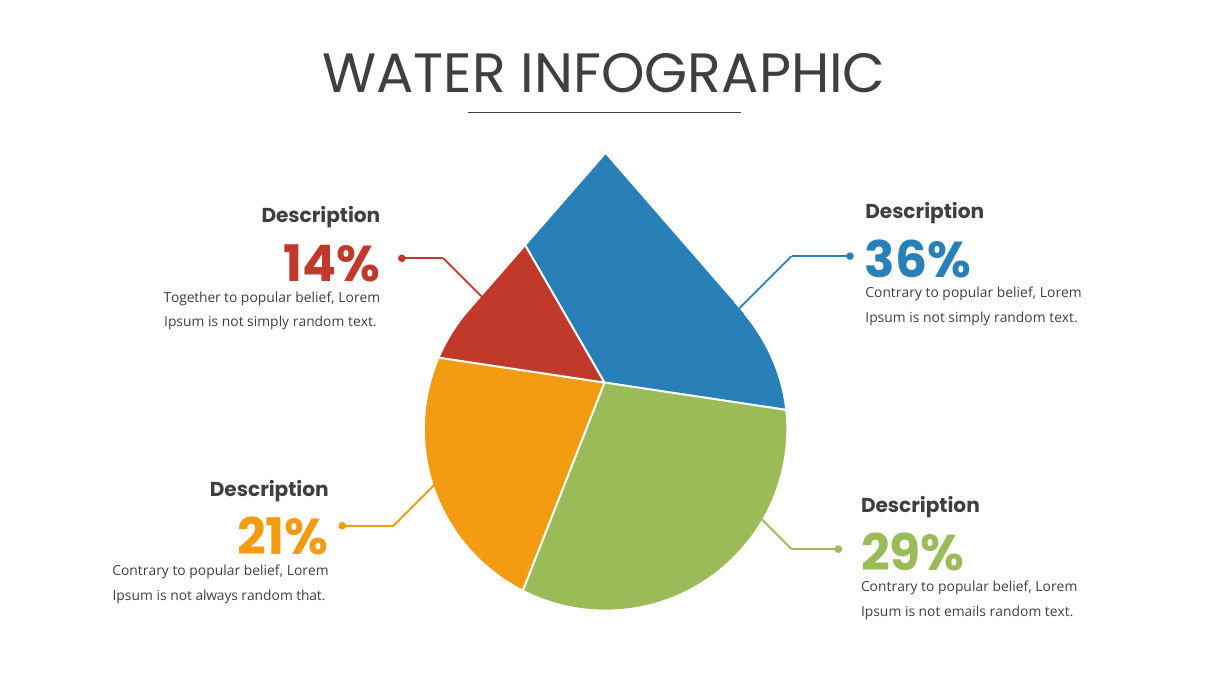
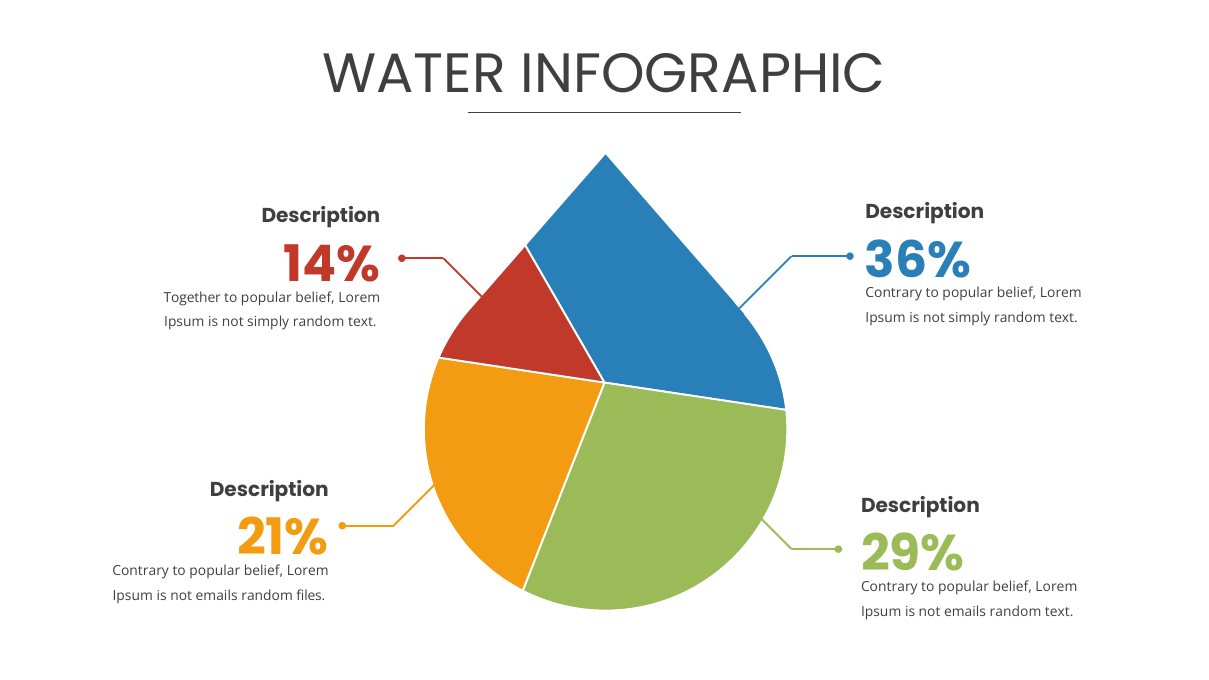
always at (217, 596): always -> emails
that: that -> files
